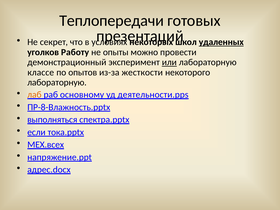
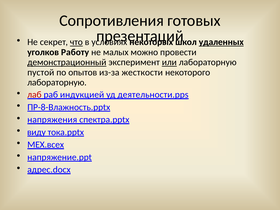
Теплопередачи: Теплопередачи -> Сопротивления
что underline: none -> present
опыты: опыты -> малых
демонстрационный underline: none -> present
классе: классе -> пустой
лаб colour: orange -> red
основному: основному -> индукцией
выполняться: выполняться -> напряжения
если: если -> виду
